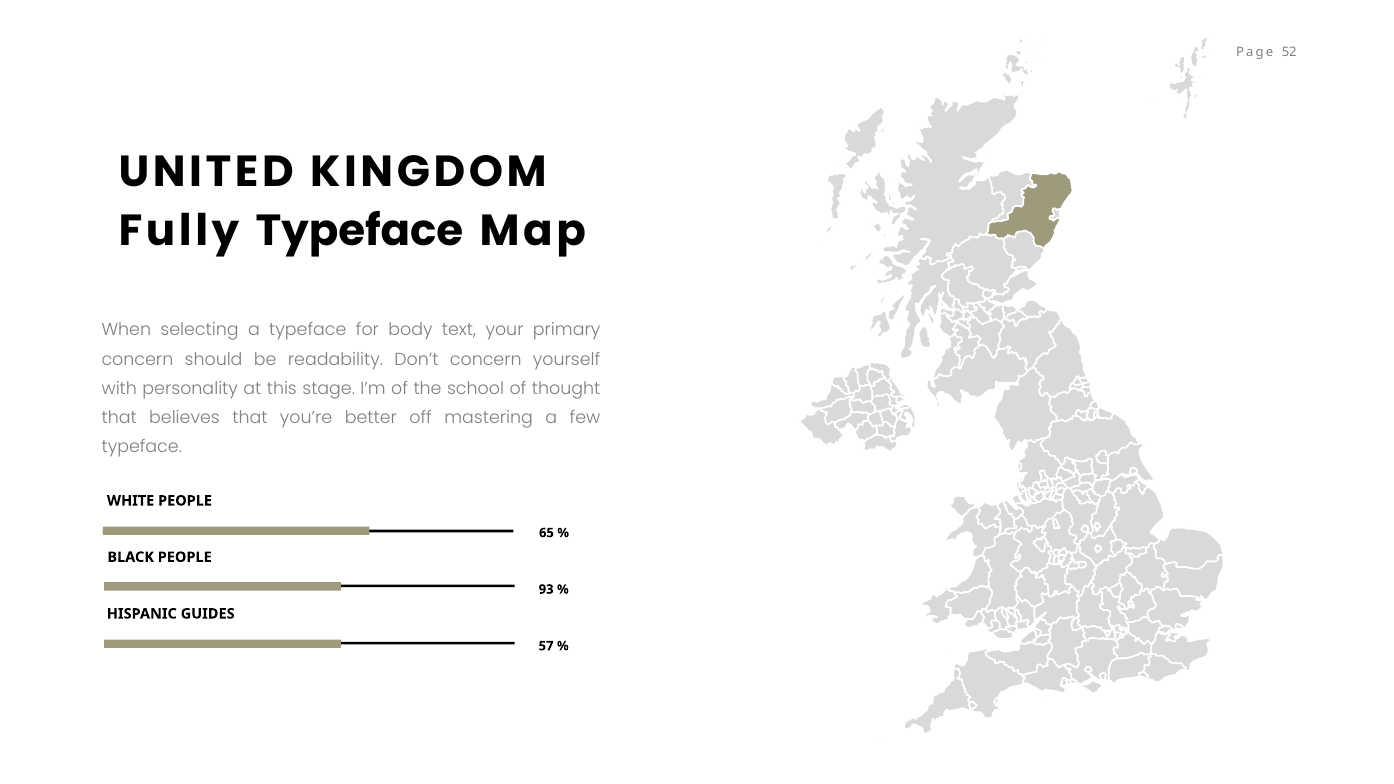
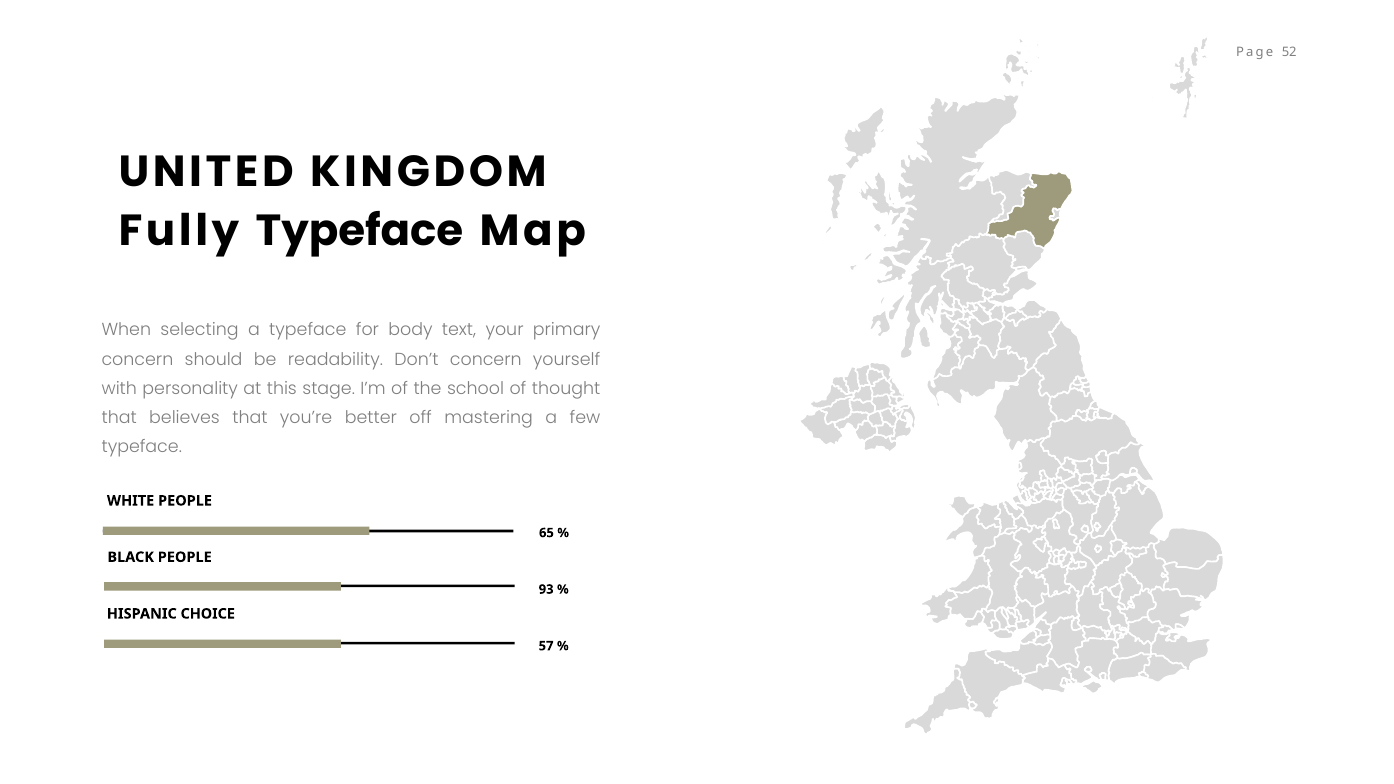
GUIDES: GUIDES -> CHOICE
